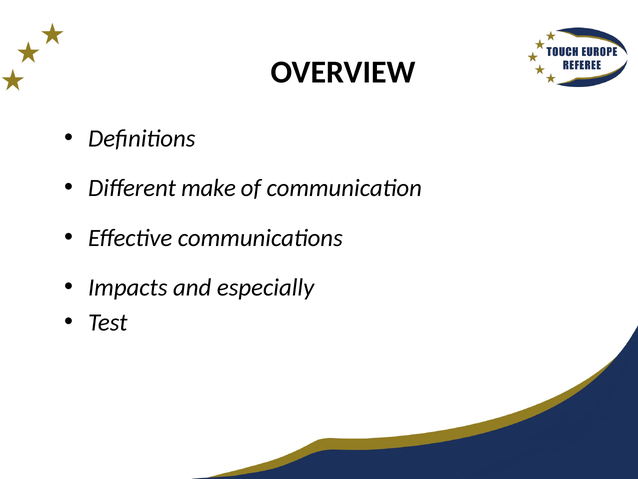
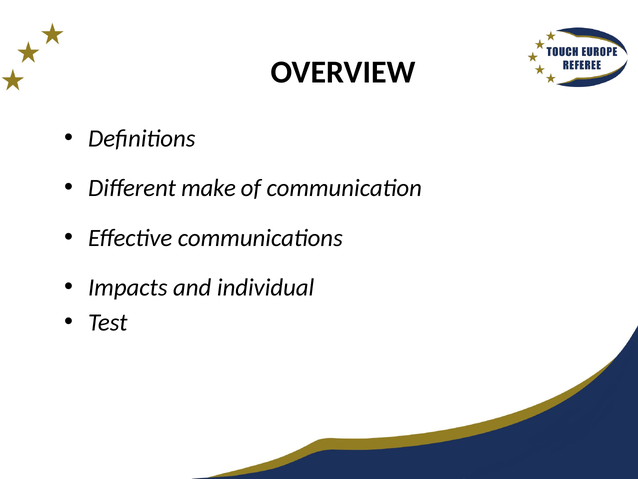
especially: especially -> individual
